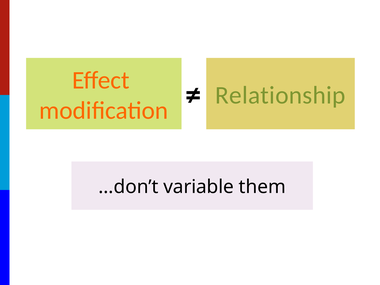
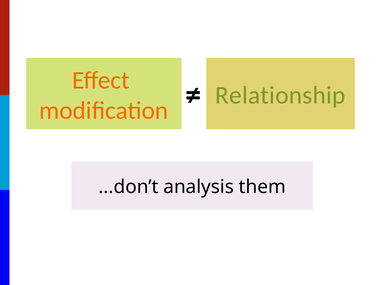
variable: variable -> analysis
